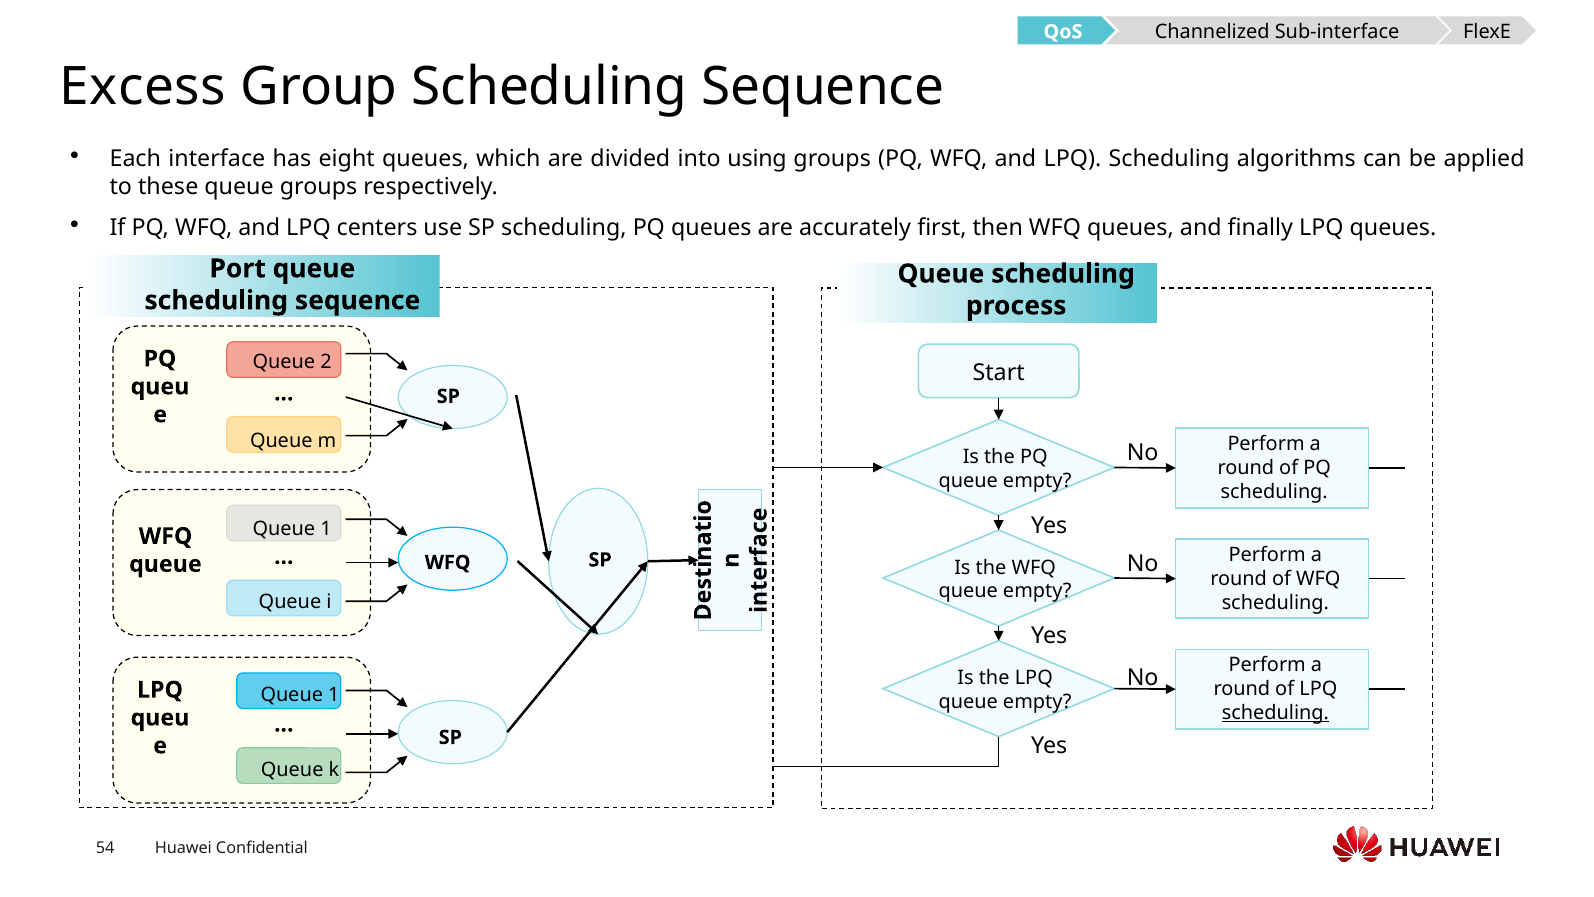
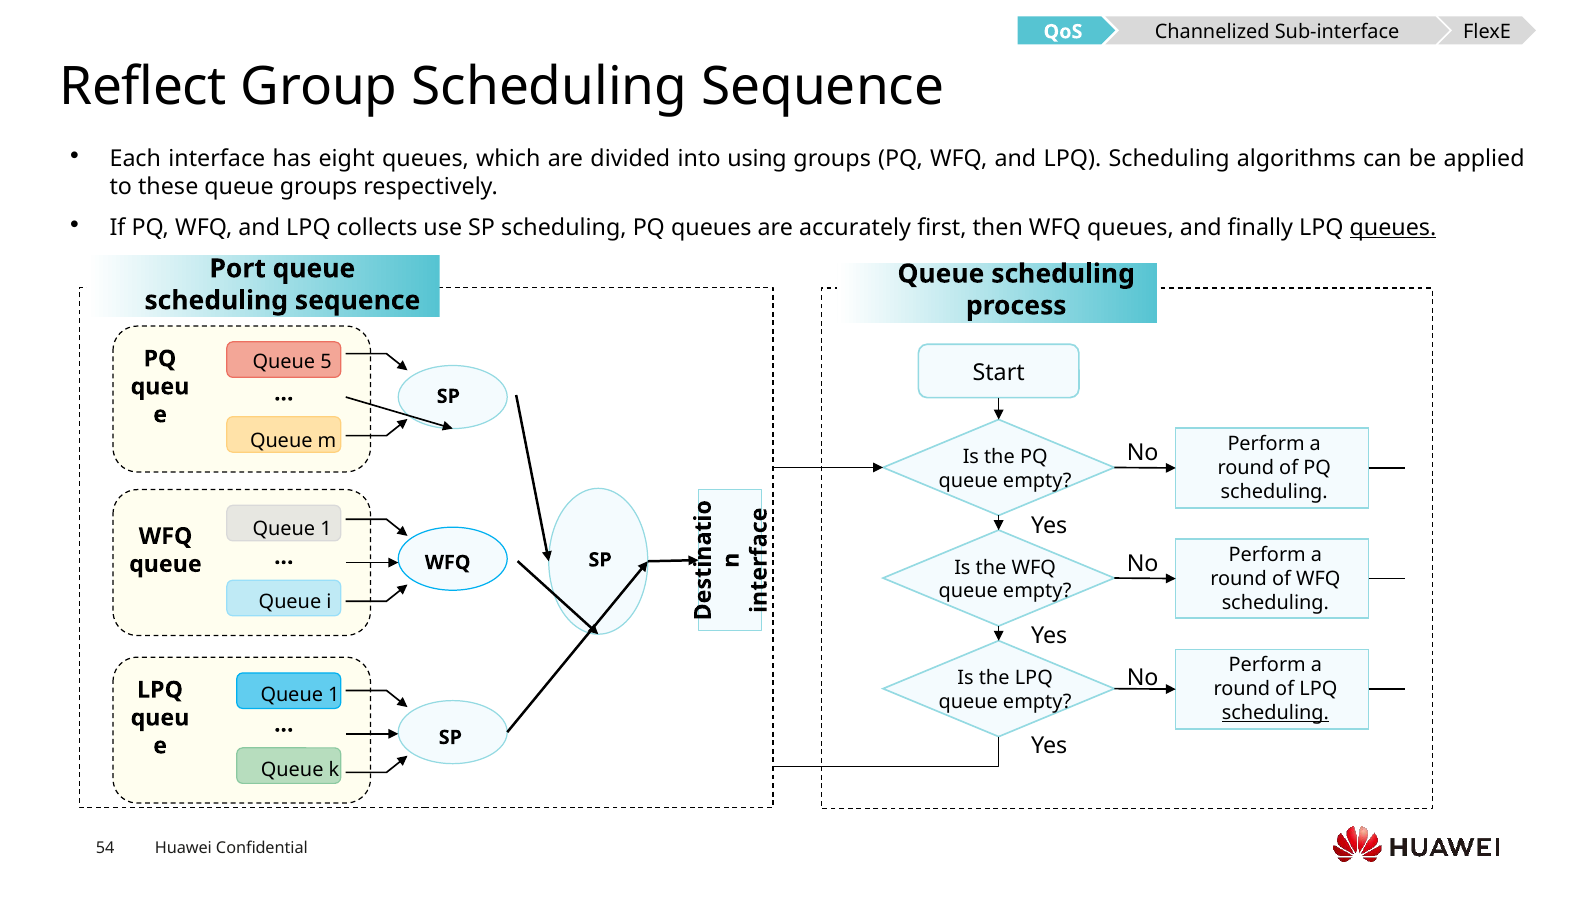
Excess: Excess -> Reflect
centers: centers -> collects
queues at (1393, 227) underline: none -> present
2: 2 -> 5
